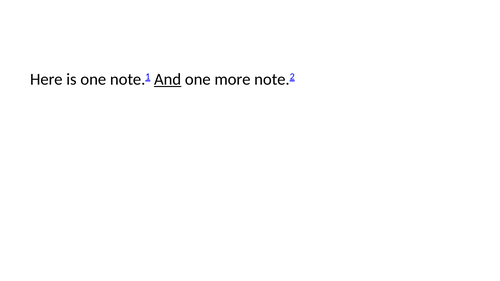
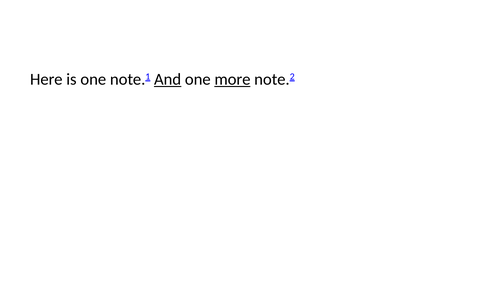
more underline: none -> present
